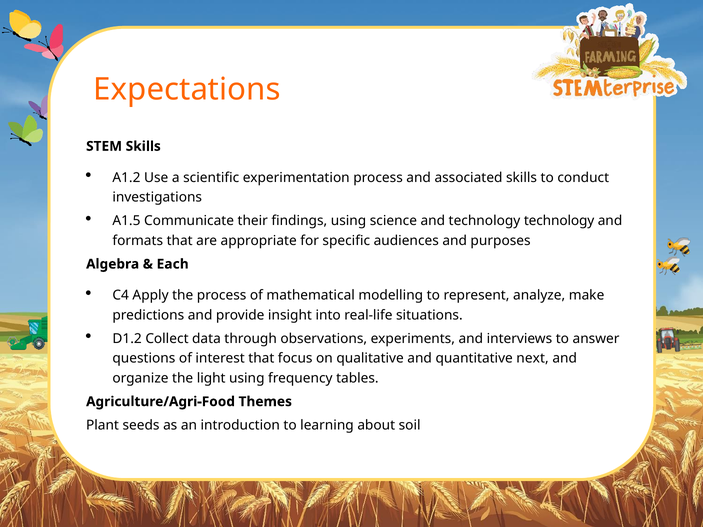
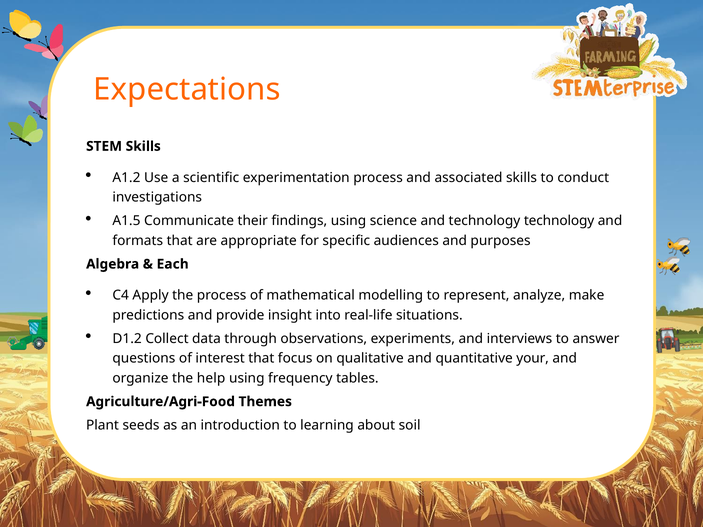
next: next -> your
light: light -> help
